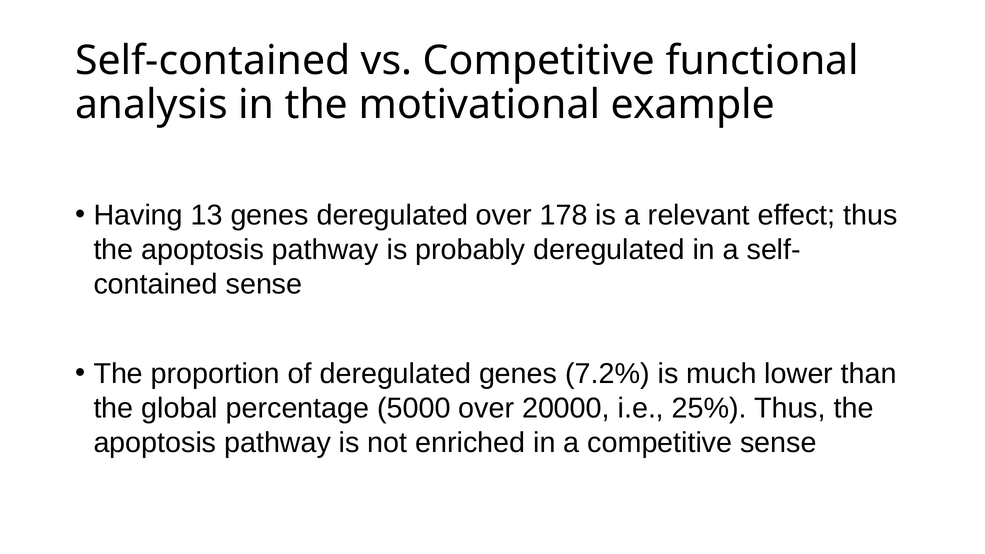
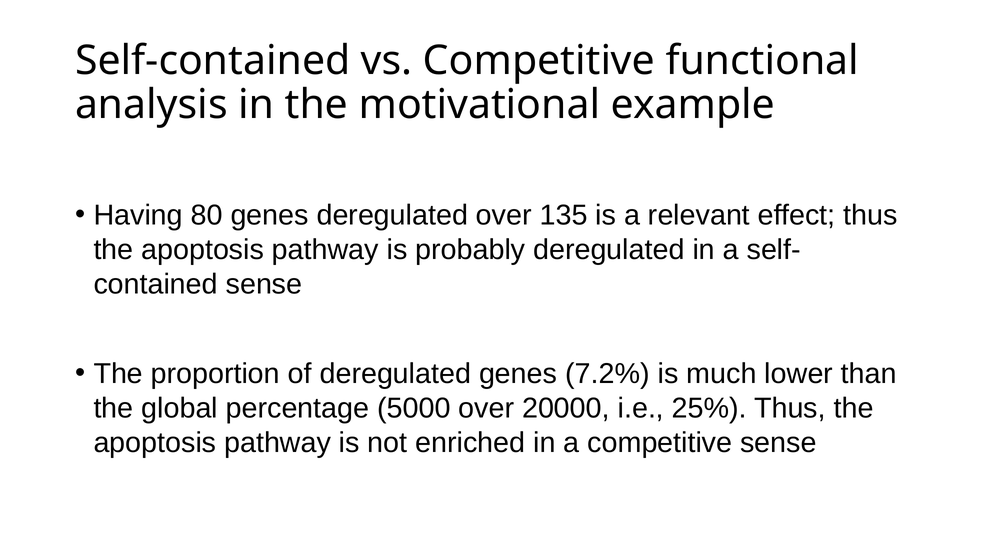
13: 13 -> 80
178: 178 -> 135
